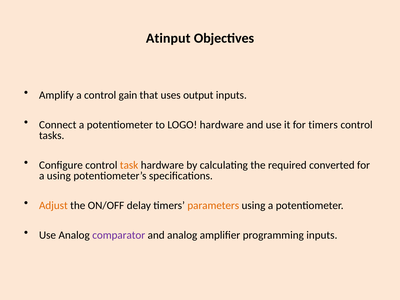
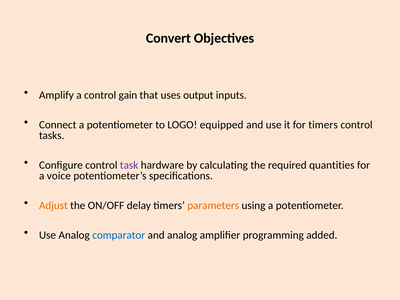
Atinput: Atinput -> Convert
LOGO hardware: hardware -> equipped
task colour: orange -> purple
converted: converted -> quantities
a using: using -> voice
comparator colour: purple -> blue
programming inputs: inputs -> added
